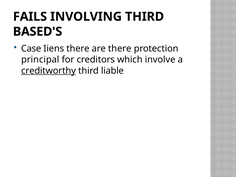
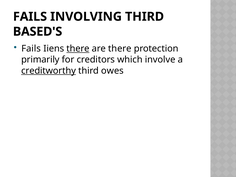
Case at (31, 49): Case -> Fails
there at (78, 49) underline: none -> present
principal: principal -> primarily
liable: liable -> owes
